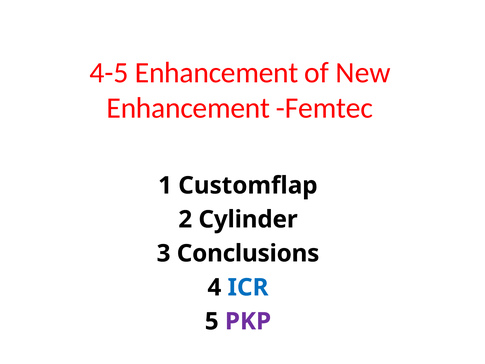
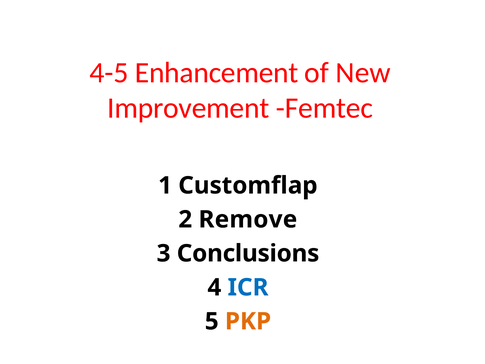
Enhancement at (188, 108): Enhancement -> Improvement
Cylinder: Cylinder -> Remove
PKP colour: purple -> orange
